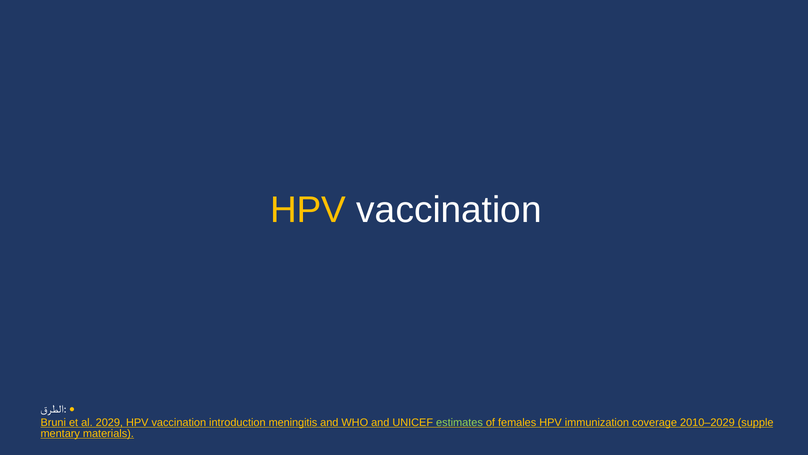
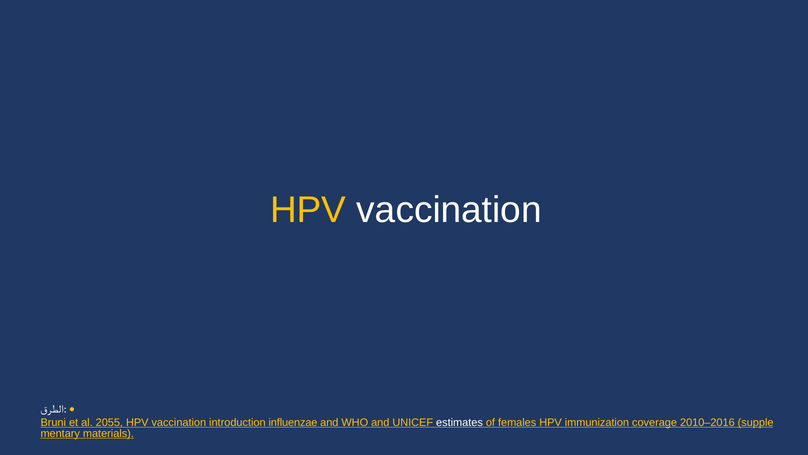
2029: 2029 -> 2055
meningitis: meningitis -> influenzae
estimates colour: light green -> white
2010–2029: 2010–2029 -> 2010–2016
